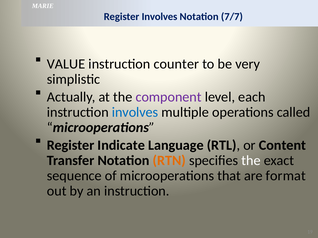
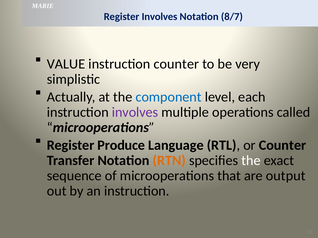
7/7: 7/7 -> 8/7
component colour: purple -> blue
involves at (135, 112) colour: blue -> purple
Indicate: Indicate -> Produce
or Content: Content -> Counter
format: format -> output
